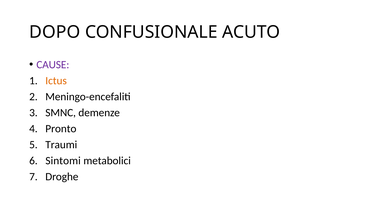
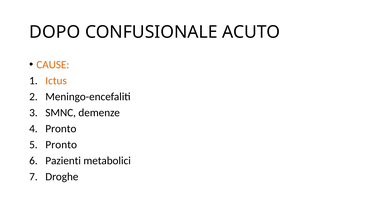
CAUSE colour: purple -> orange
Traumi at (61, 145): Traumi -> Pronto
Sintomi: Sintomi -> Pazienti
